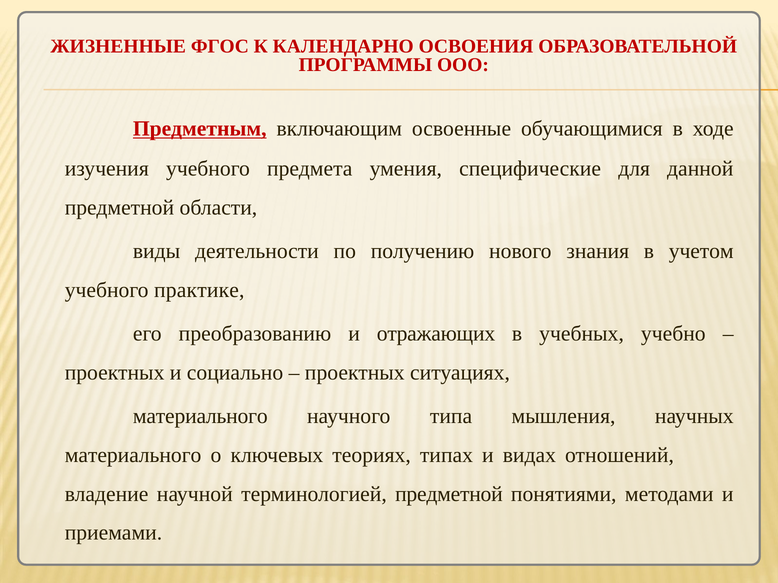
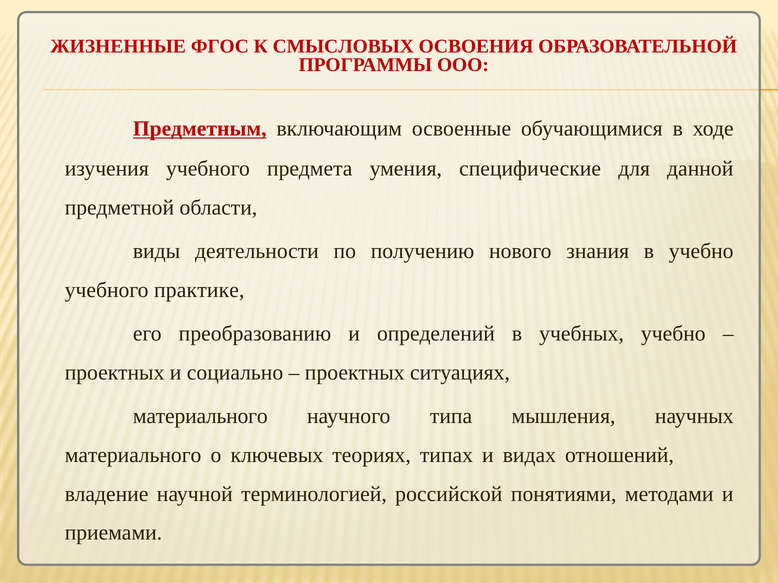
КАЛЕНДАРНО: КАЛЕНДАРНО -> СМЫСЛОВЫХ
в учетом: учетом -> учебно
отражающих: отражающих -> определений
терминологией предметной: предметной -> российской
